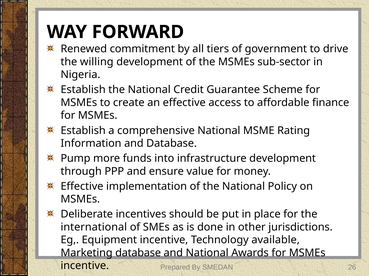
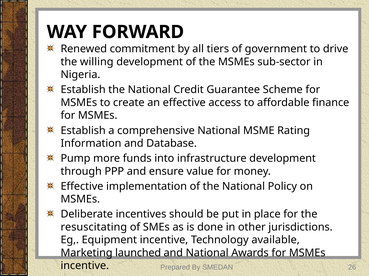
international: international -> resuscitating
Marketing database: database -> launched
